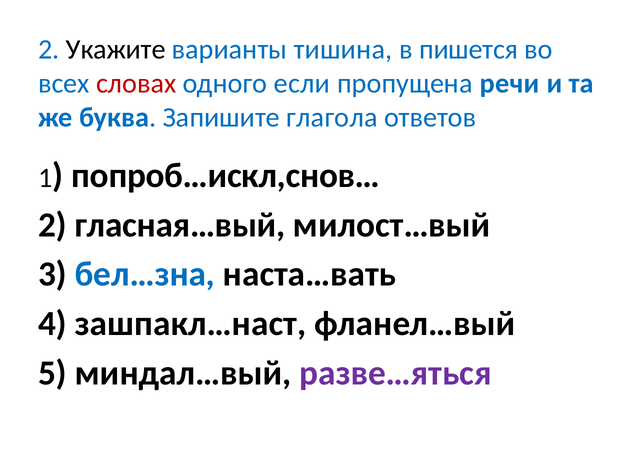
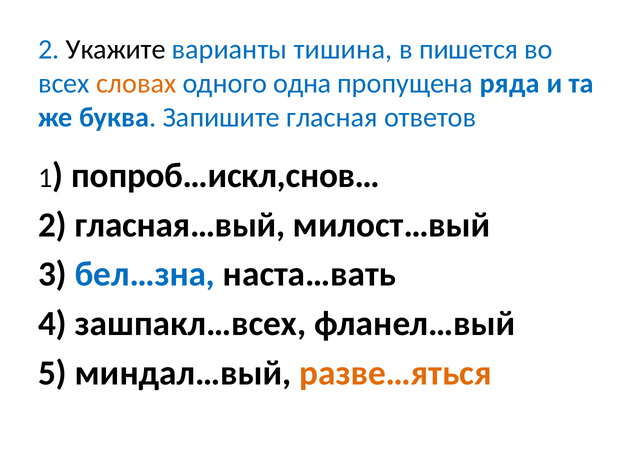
словах colour: red -> orange
если: если -> одна
речи: речи -> ряда
глагола: глагола -> гласная
зашпакл…наст: зашпакл…наст -> зашпакл…всех
разве…яться colour: purple -> orange
